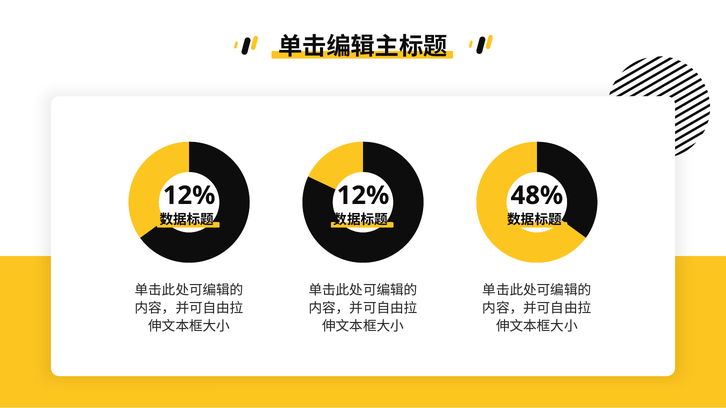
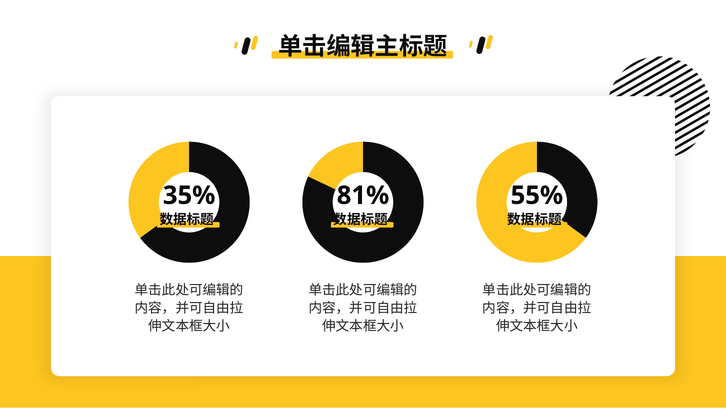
12% at (189, 196): 12% -> 35%
12% at (363, 196): 12% -> 81%
48%: 48% -> 55%
